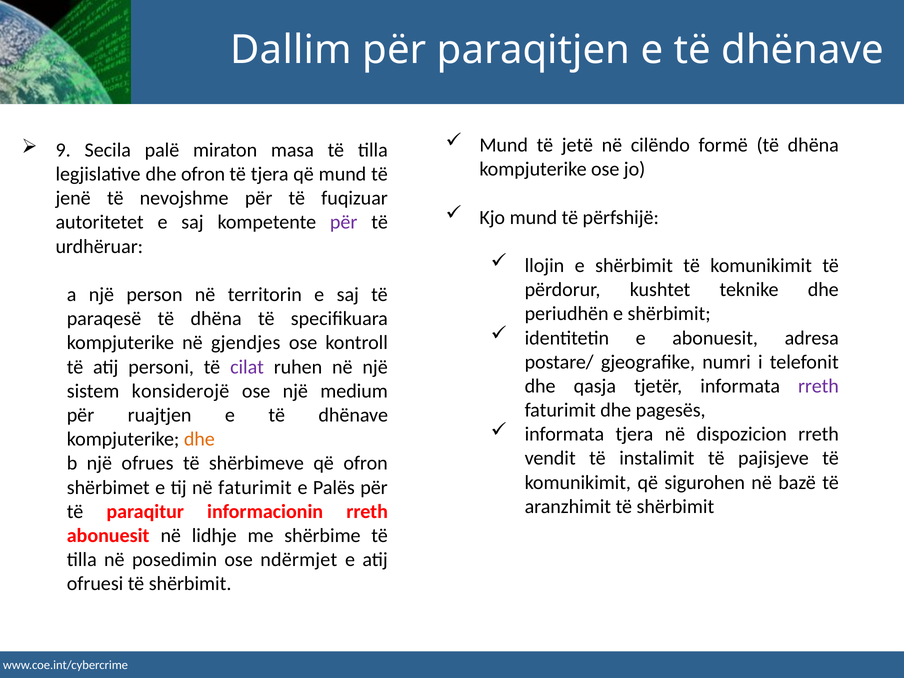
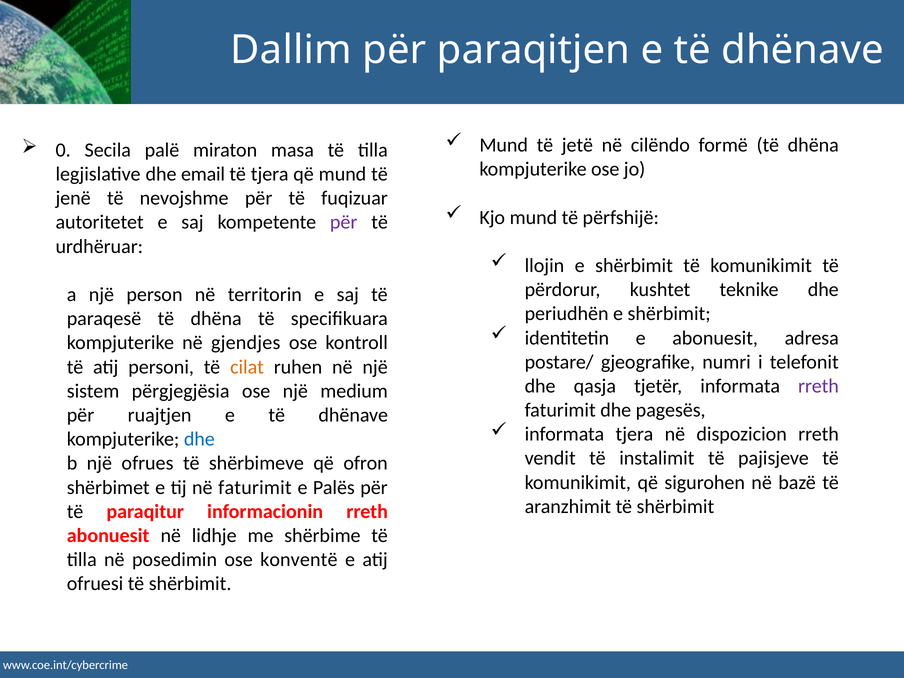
9: 9 -> 0
dhe ofron: ofron -> email
cilat colour: purple -> orange
konsiderojë: konsiderojë -> përgjegjësia
dhe at (199, 439) colour: orange -> blue
ndërmjet: ndërmjet -> konventë
